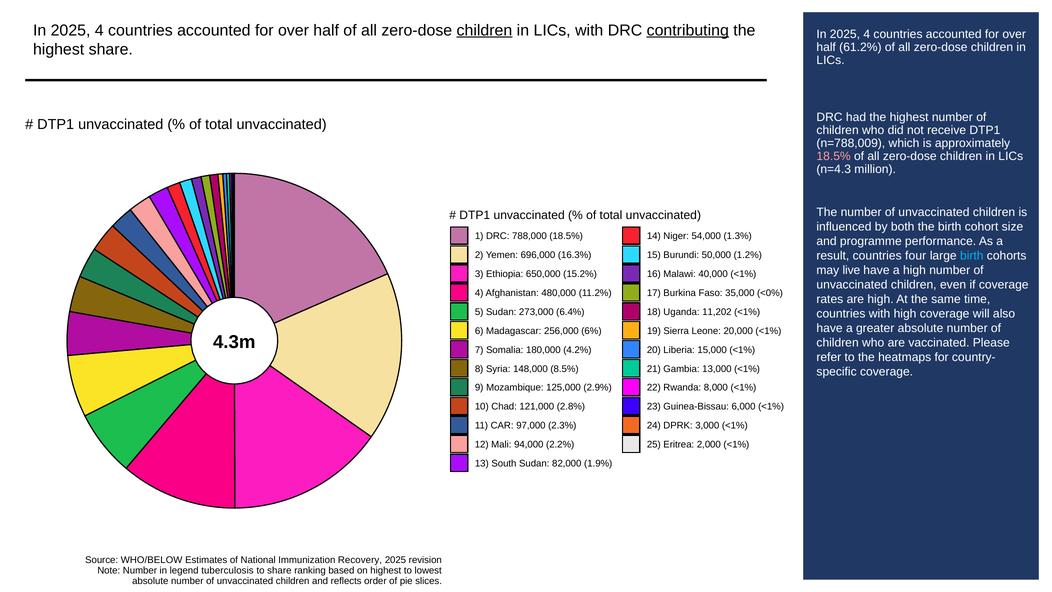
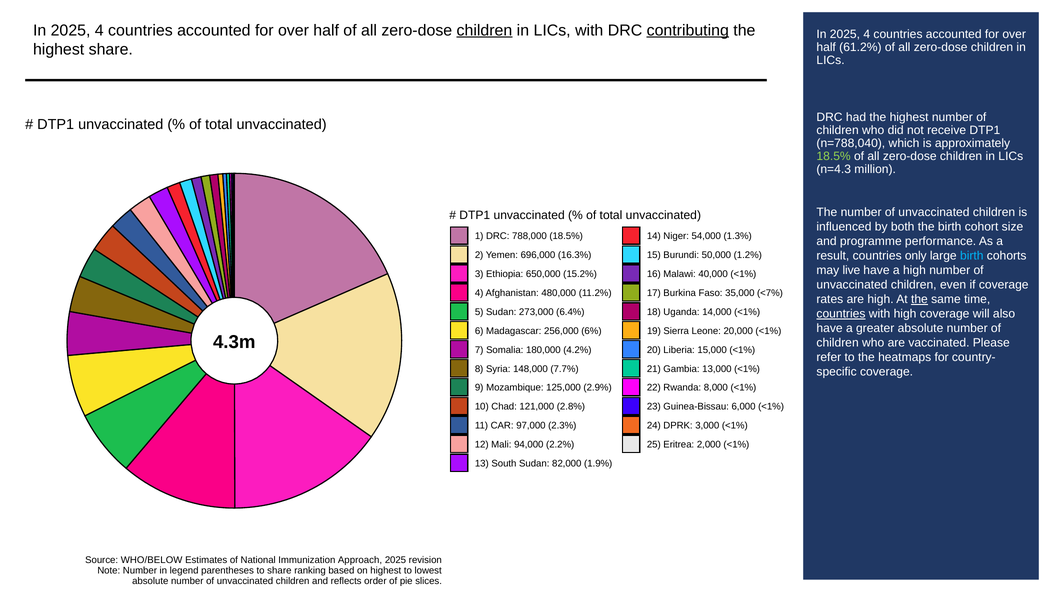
n=788,009: n=788,009 -> n=788,040
18.5% at (834, 156) colour: pink -> light green
four: four -> only
<0%: <0% -> <7%
the at (919, 299) underline: none -> present
11,202: 11,202 -> 14,000
countries at (841, 314) underline: none -> present
8.5%: 8.5% -> 7.7%
Recovery: Recovery -> Approach
tuberculosis: tuberculosis -> parentheses
